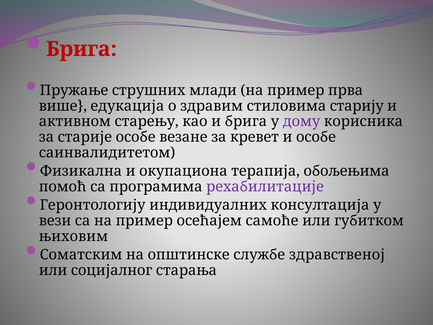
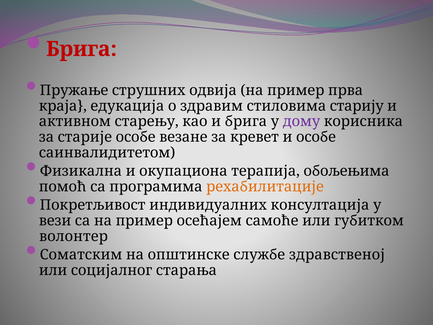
млади: млади -> одвија
више: више -> краја
рехабилитације colour: purple -> orange
Геронтологију: Геронтологију -> Покретљивост
њиховим: њиховим -> волонтер
